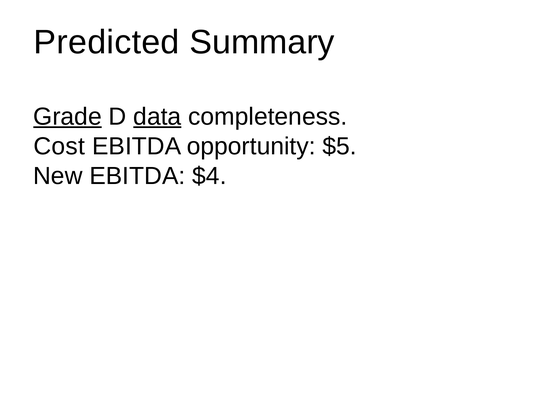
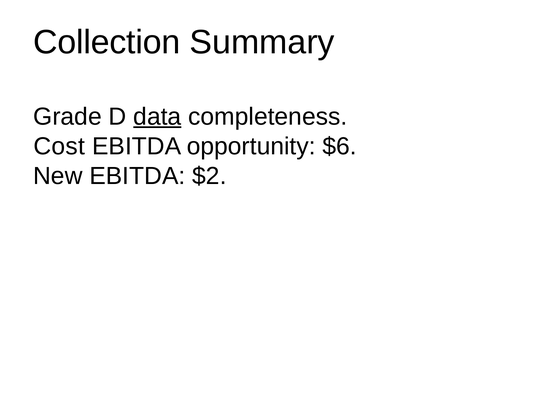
Predicted: Predicted -> Collection
Grade underline: present -> none
$5: $5 -> $6
$4: $4 -> $2
